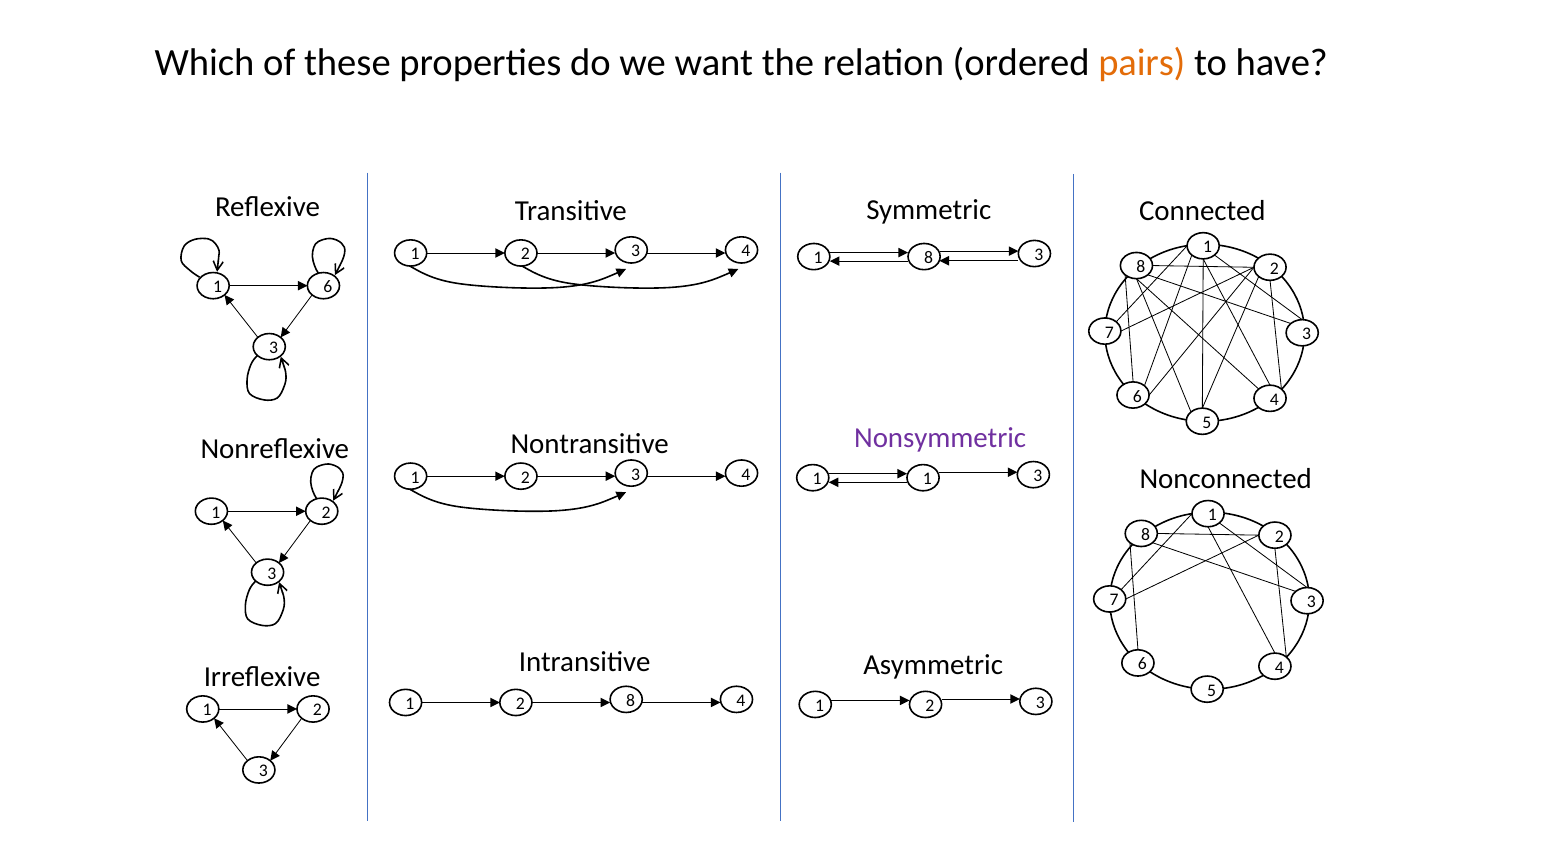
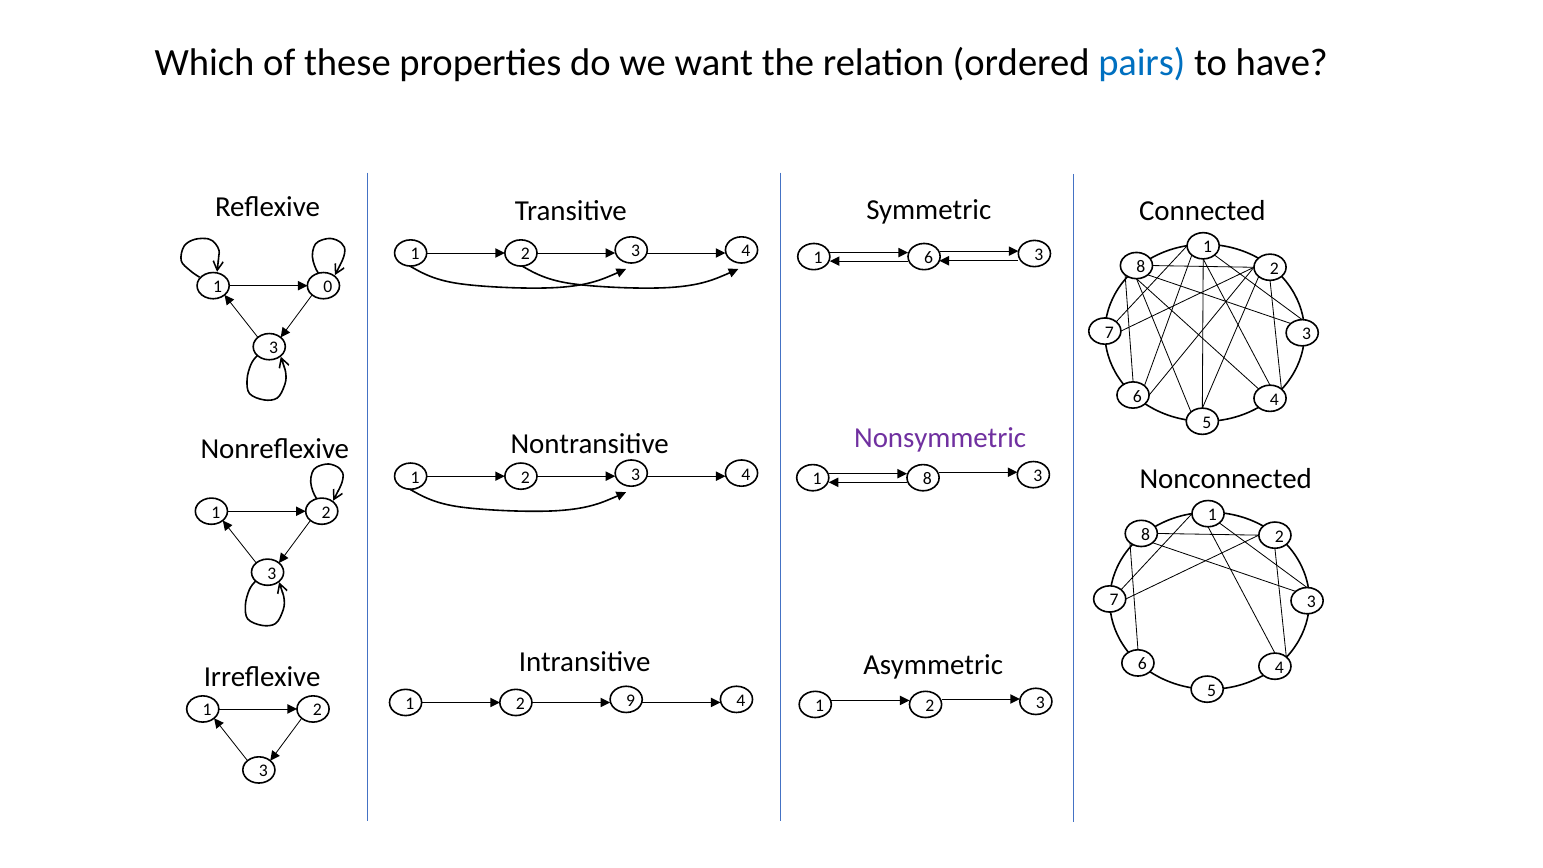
pairs colour: orange -> blue
1 8: 8 -> 6
1 6: 6 -> 0
1 1: 1 -> 8
2 8: 8 -> 9
